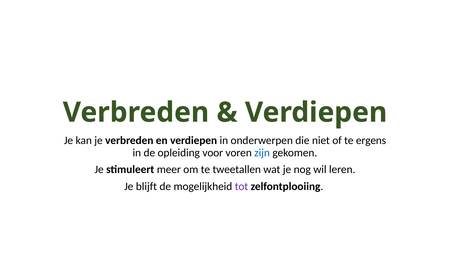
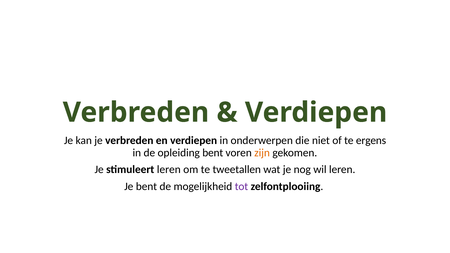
opleiding voor: voor -> bent
zijn colour: blue -> orange
stimuleert meer: meer -> leren
Je blijft: blijft -> bent
